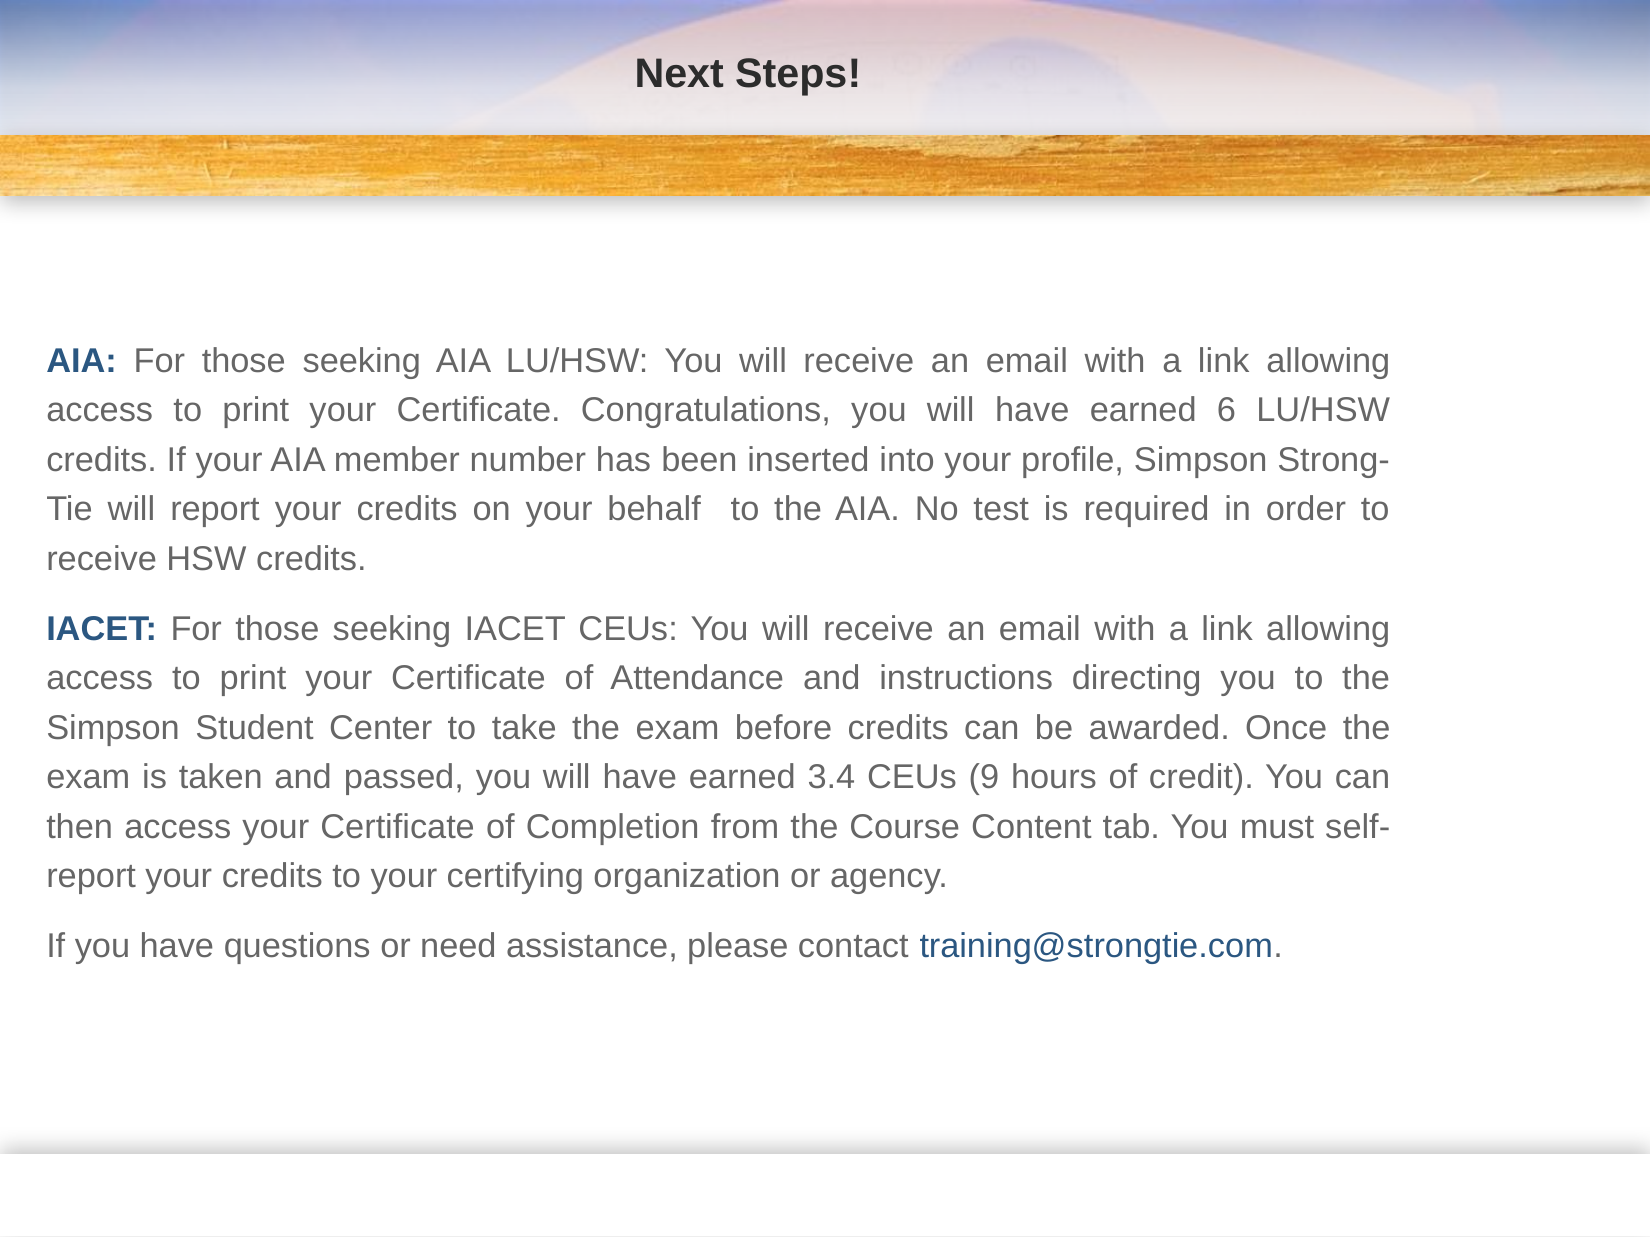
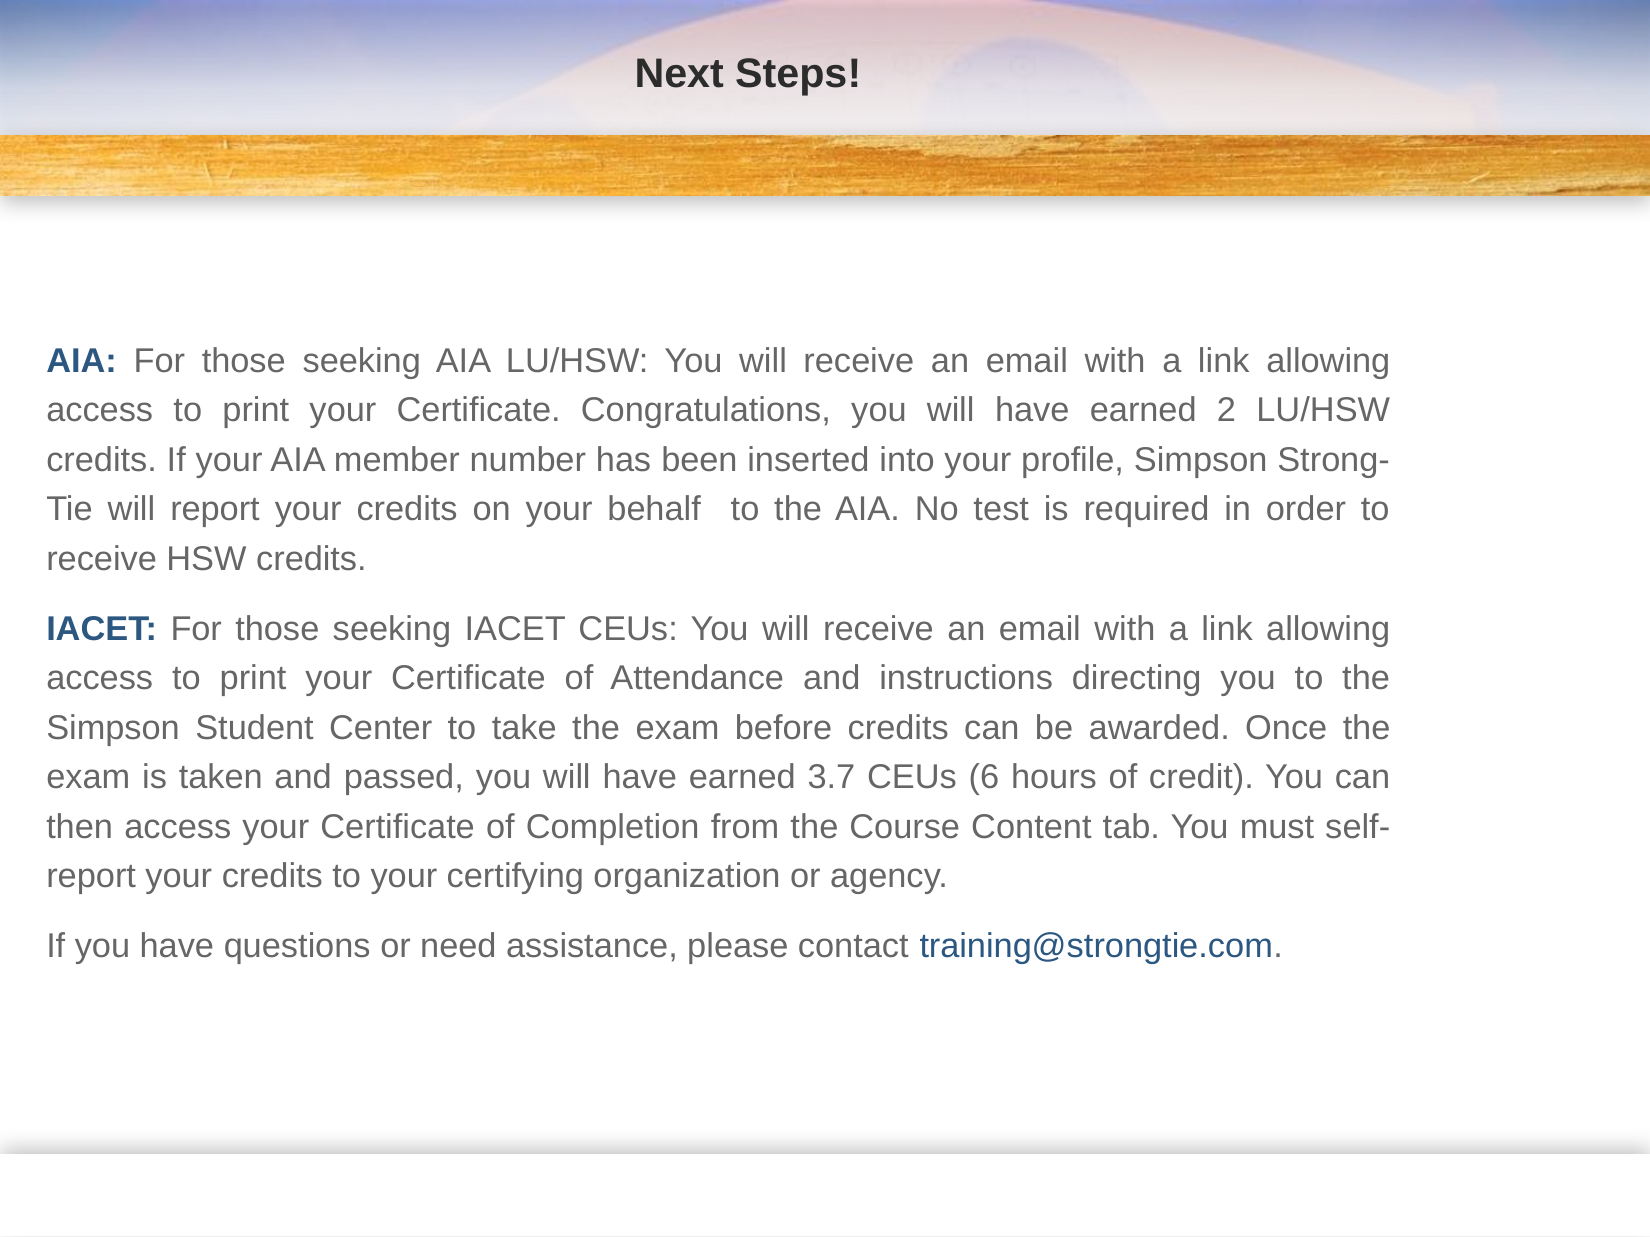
6: 6 -> 2
3.4: 3.4 -> 3.7
9: 9 -> 6
